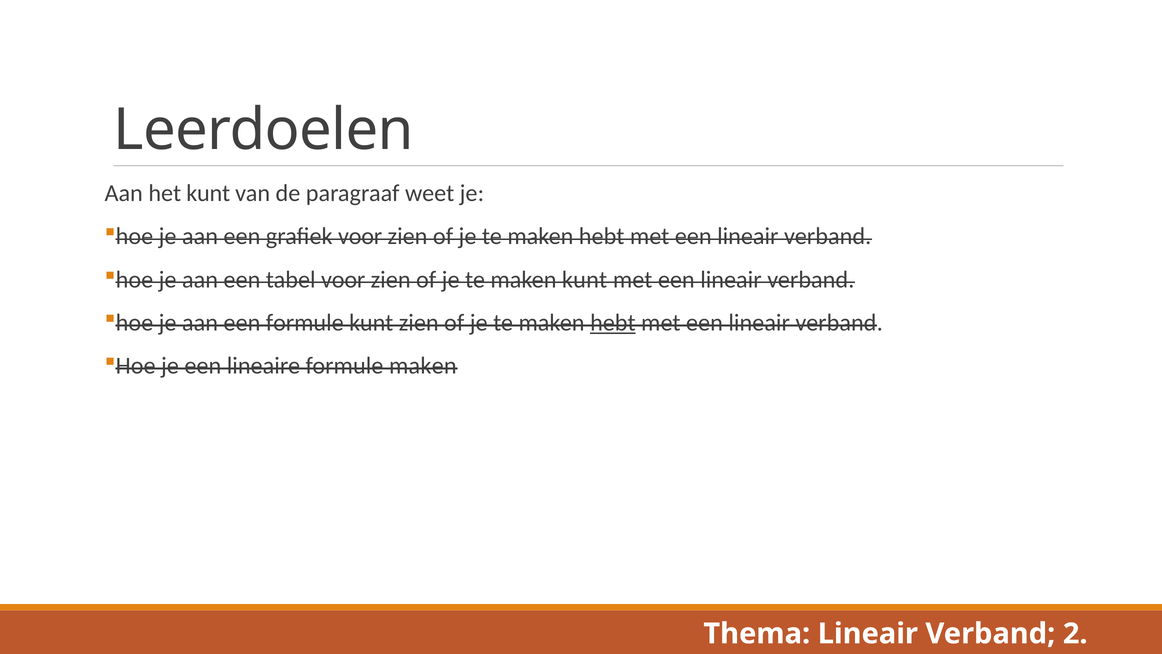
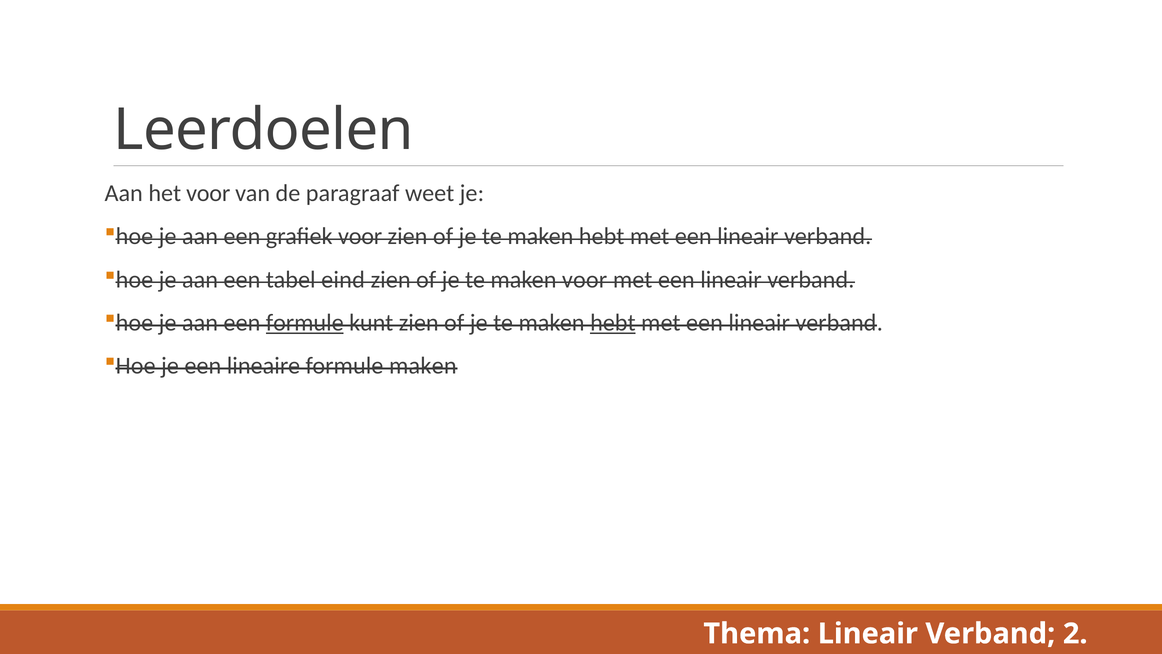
het kunt: kunt -> voor
tabel voor: voor -> eind
maken kunt: kunt -> voor
formule at (305, 322) underline: none -> present
